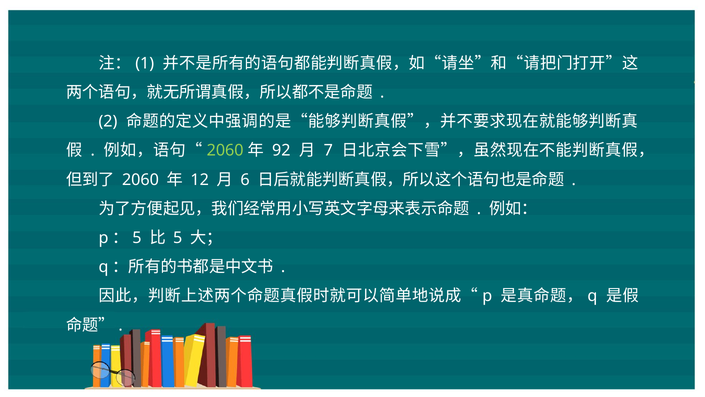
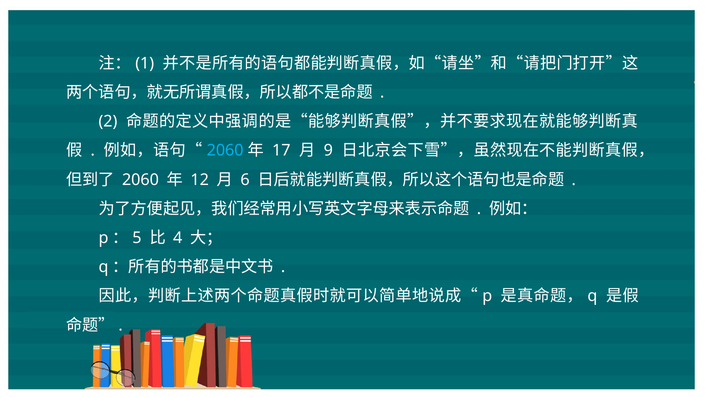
2060 at (225, 150) colour: light green -> light blue
92: 92 -> 17
7: 7 -> 9
5 at (178, 238): 5 -> 4
